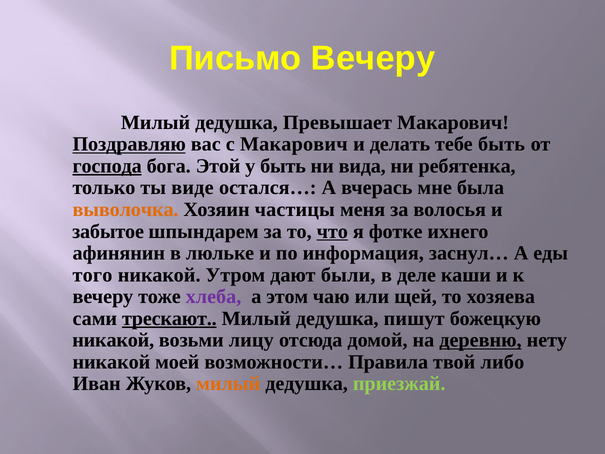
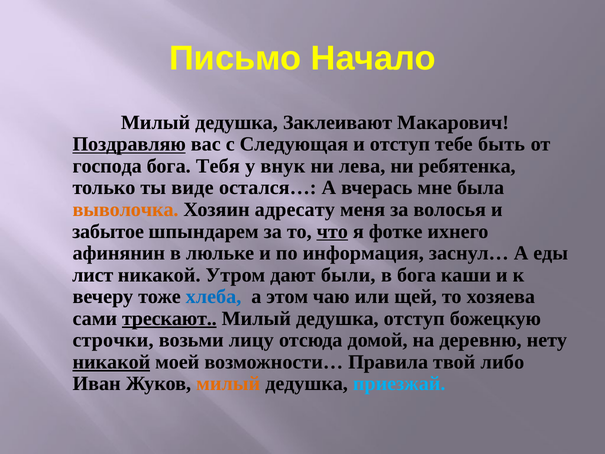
Письмо Вечеру: Вечеру -> Начало
Превышает: Превышает -> Заклеивают
с Макарович: Макарович -> Следующая
и делать: делать -> отступ
господа underline: present -> none
Этой: Этой -> Тебя
у быть: быть -> внук
вида: вида -> лева
частицы: частицы -> адресату
того: того -> лист
в деле: деле -> бога
хлеба colour: purple -> blue
дедушка пишут: пишут -> отступ
никакой at (113, 340): никакой -> строчки
деревню underline: present -> none
никакой at (111, 362) underline: none -> present
приезжай colour: light green -> light blue
